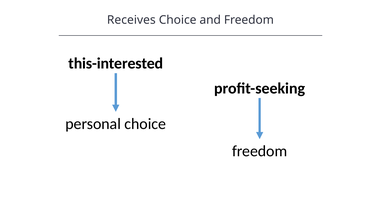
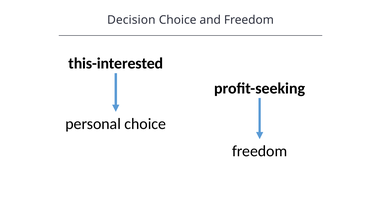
Receives: Receives -> Decision
